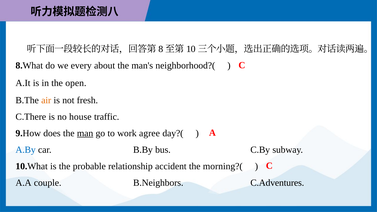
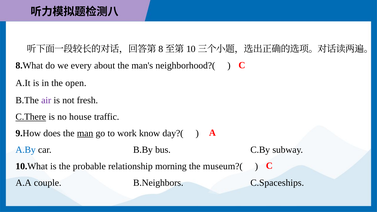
air colour: orange -> purple
C.There underline: none -> present
agree: agree -> know
accident: accident -> morning
morning?(: morning?( -> museum?(
C.Adventures: C.Adventures -> C.Spaceships
